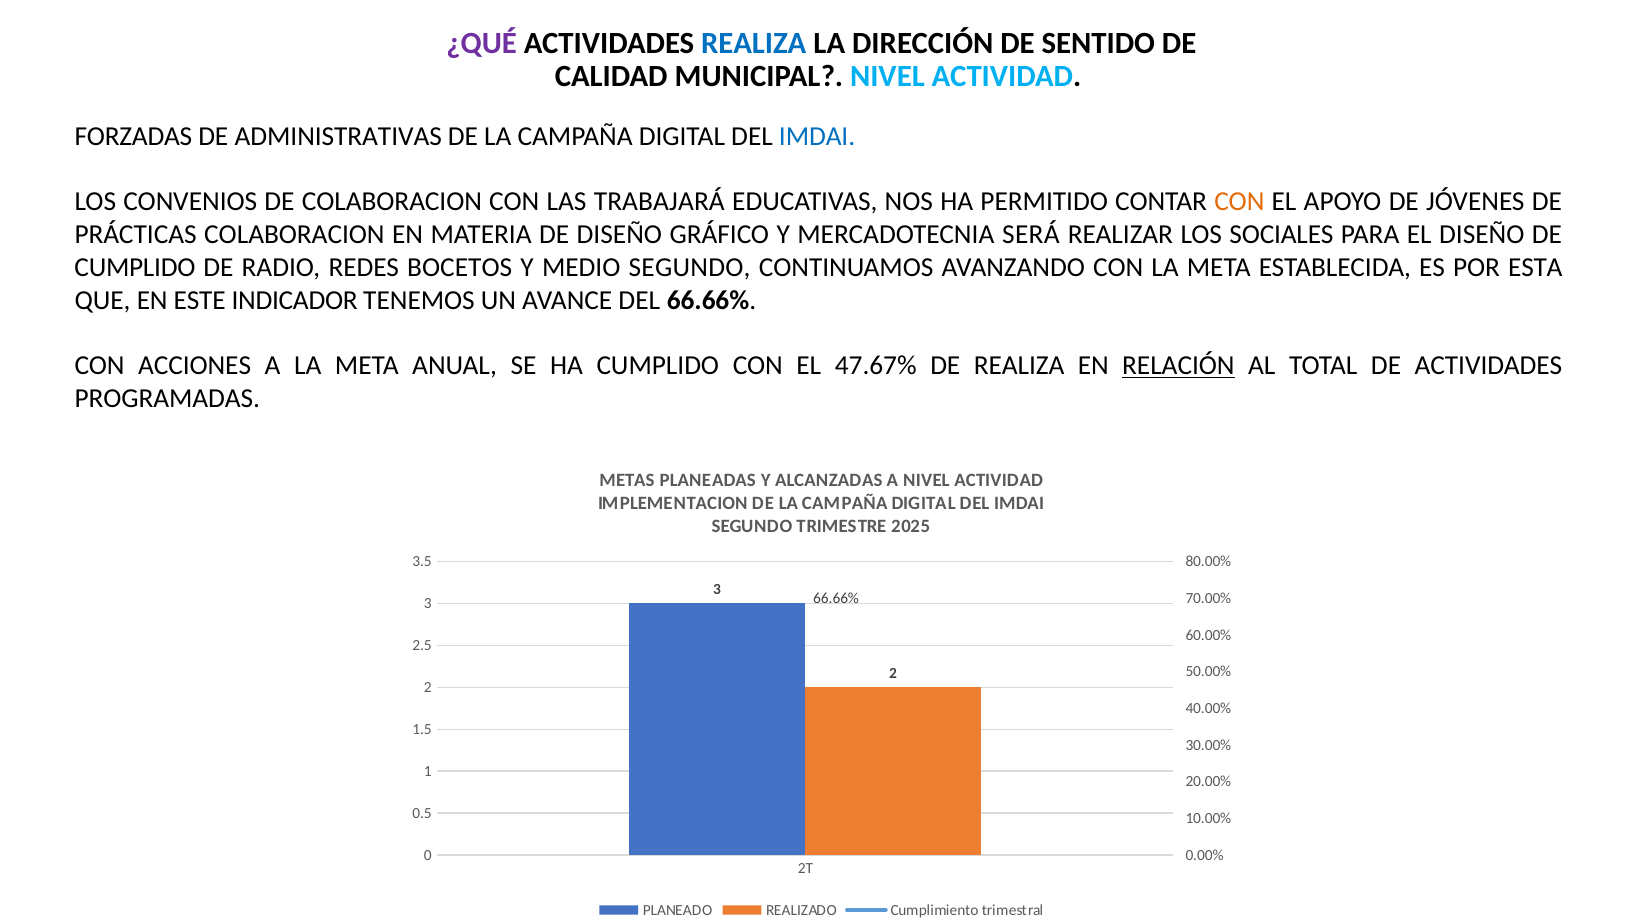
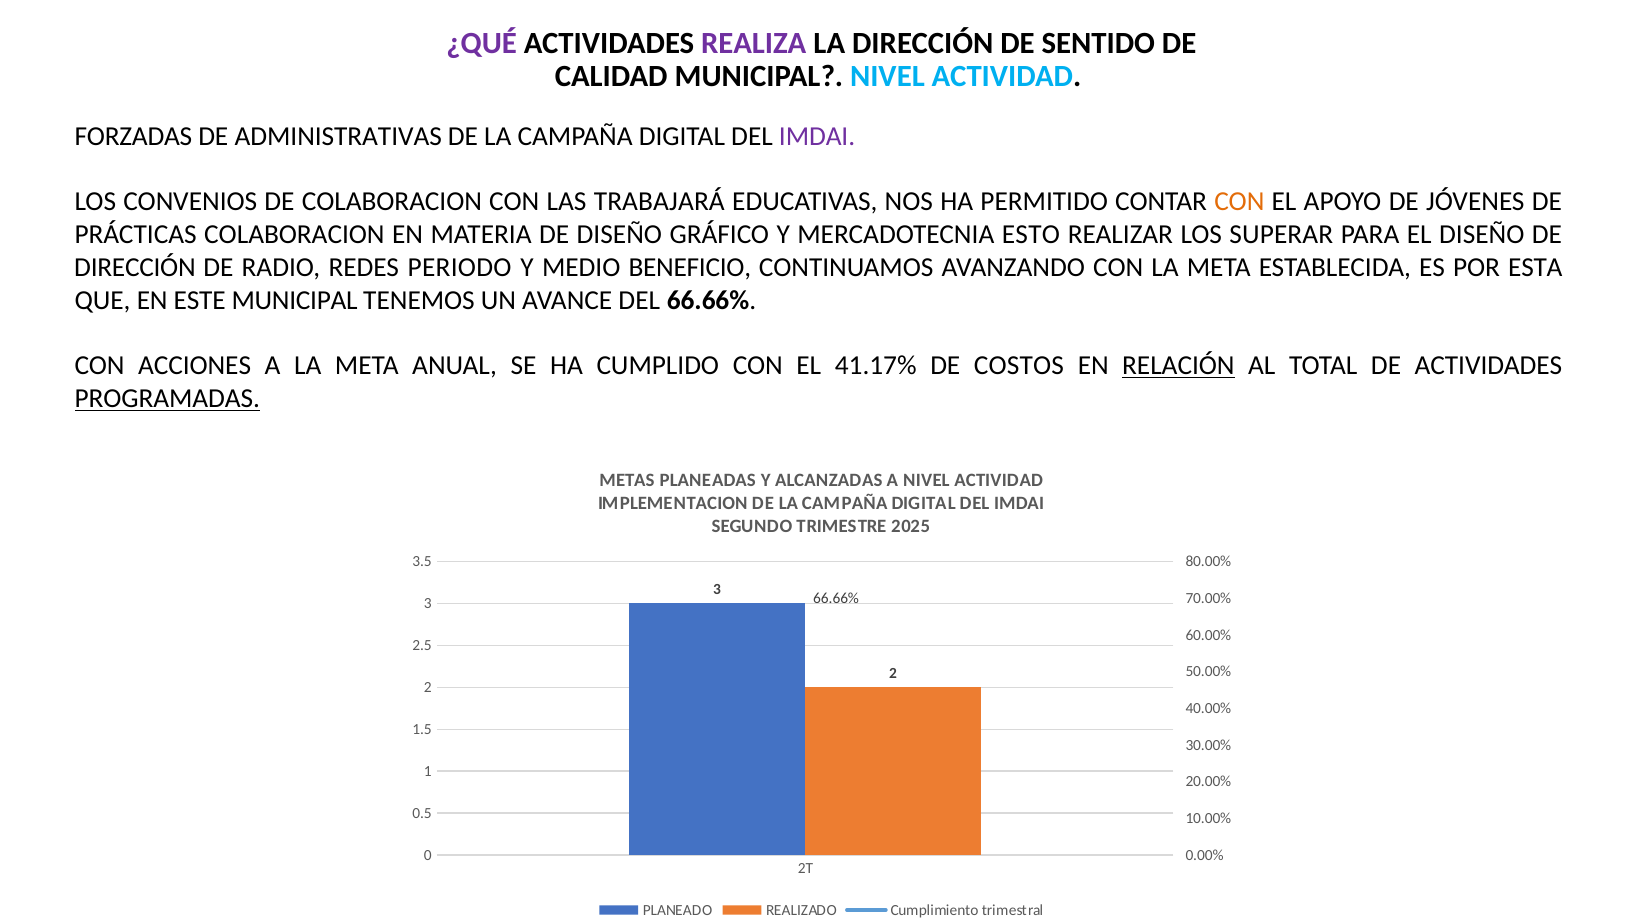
REALIZA at (754, 43) colour: blue -> purple
IMDAI at (817, 136) colour: blue -> purple
SERÁ: SERÁ -> ESTO
SOCIALES: SOCIALES -> SUPERAR
CUMPLIDO at (135, 267): CUMPLIDO -> DIRECCIÓN
BOCETOS: BOCETOS -> PERIODO
MEDIO SEGUNDO: SEGUNDO -> BENEFICIO
ESTE INDICADOR: INDICADOR -> MUNICIPAL
47.67%: 47.67% -> 41.17%
DE REALIZA: REALIZA -> COSTOS
PROGRAMADAS underline: none -> present
